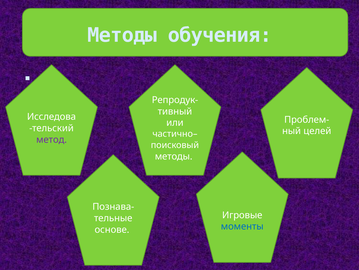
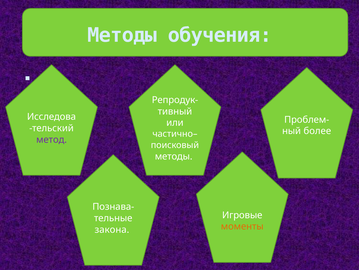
целей: целей -> более
моменты colour: blue -> orange
основе: основе -> закона
